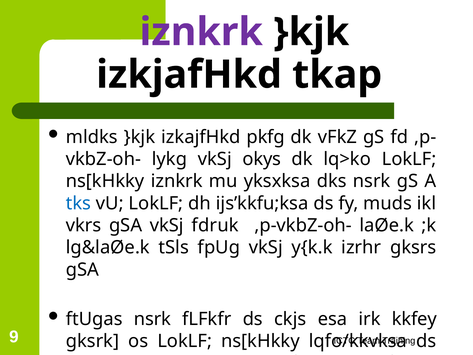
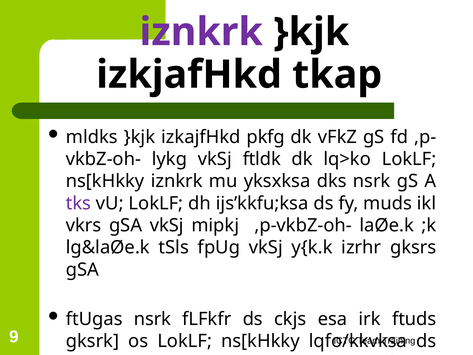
okys: okys -> ftldk
tks colour: blue -> purple
fdruk: fdruk -> mipkj
kkfey: kkfey -> ftuds
